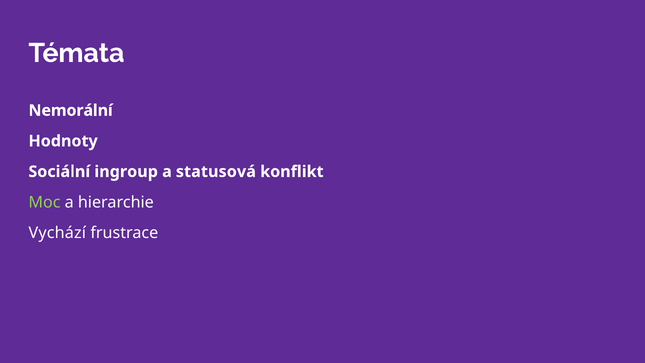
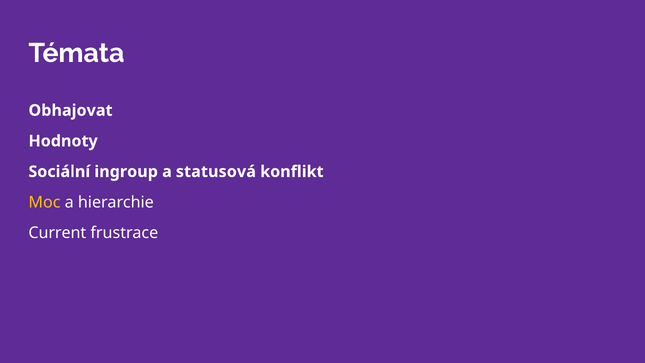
Nemorální: Nemorální -> Obhajovat
Moc colour: light green -> yellow
Vychází: Vychází -> Current
